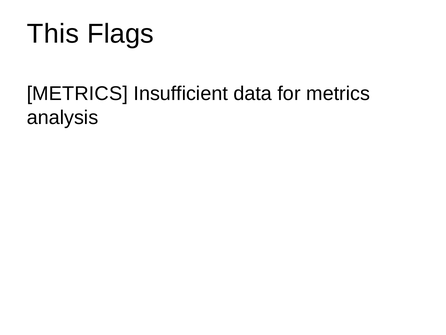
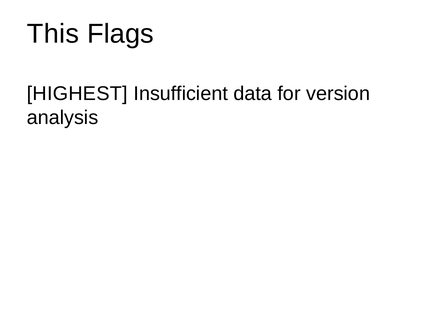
METRICS at (77, 94): METRICS -> HIGHEST
for metrics: metrics -> version
